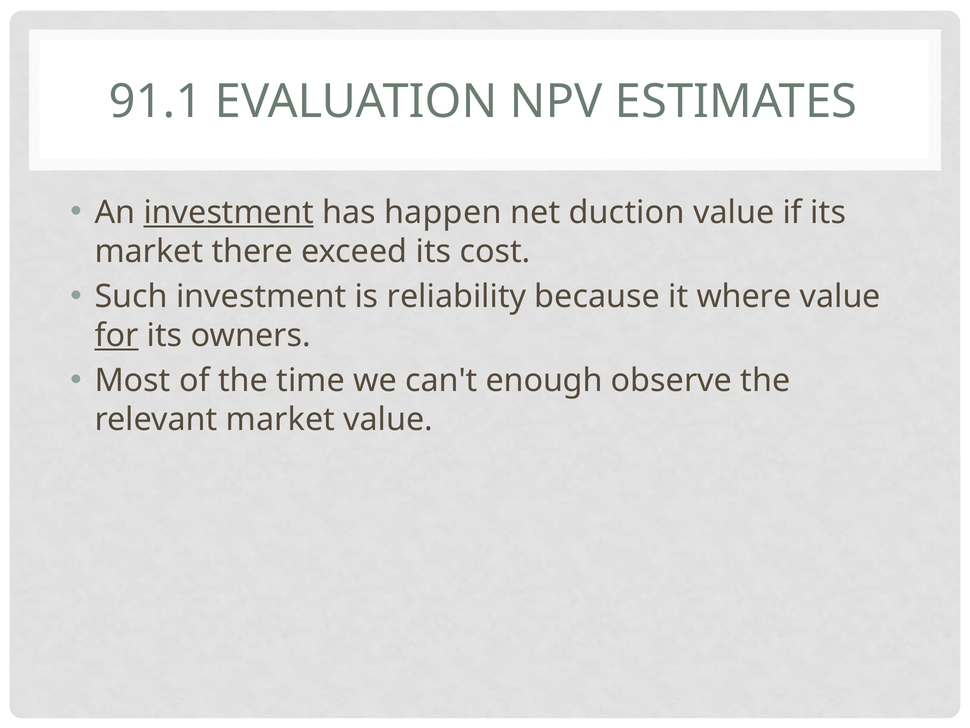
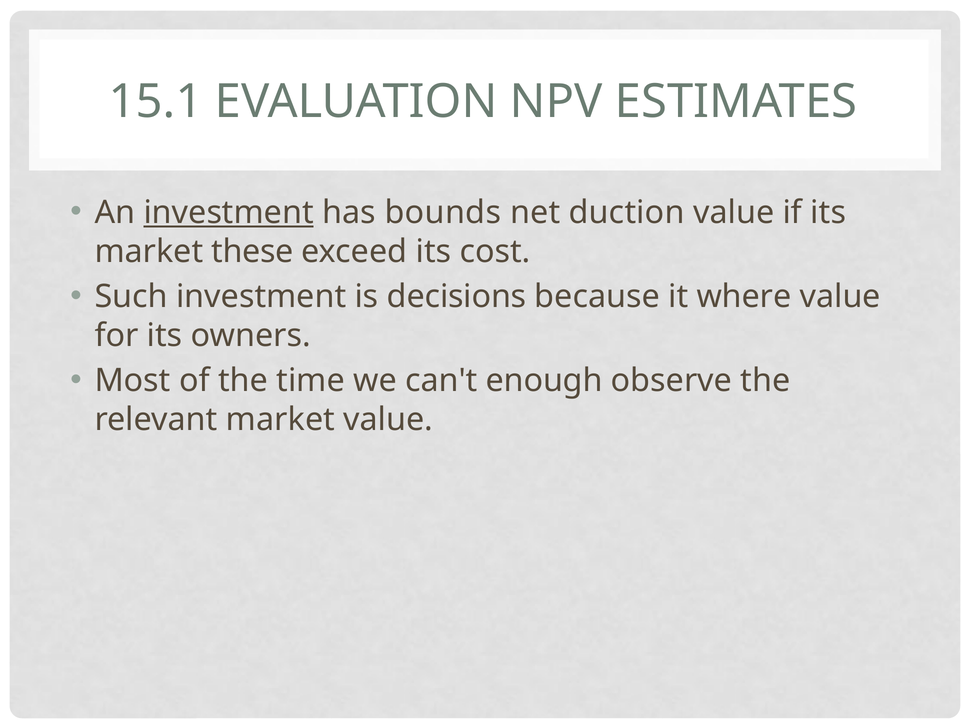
91.1: 91.1 -> 15.1
happen: happen -> bounds
there: there -> these
reliability: reliability -> decisions
for underline: present -> none
